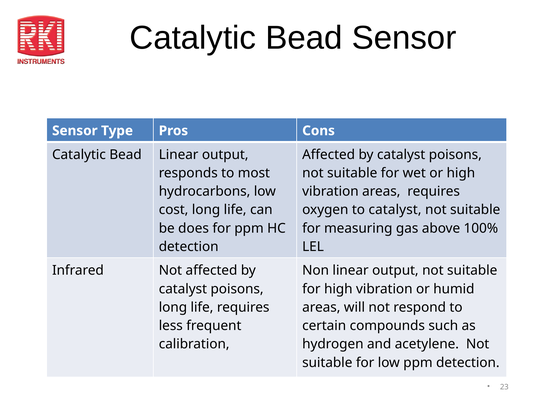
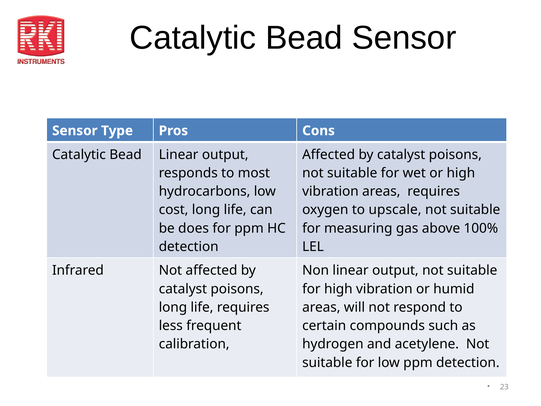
to catalyst: catalyst -> upscale
